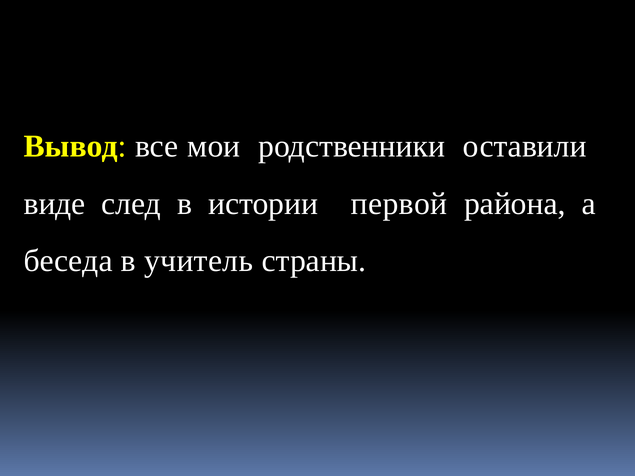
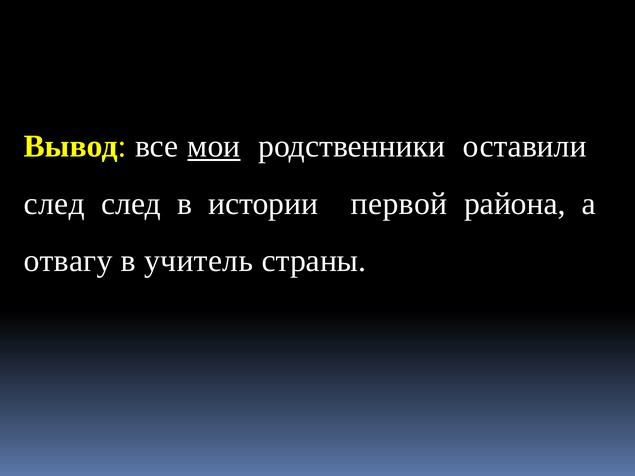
мои underline: none -> present
виде at (55, 204): виде -> след
беседа: беседа -> отвагу
